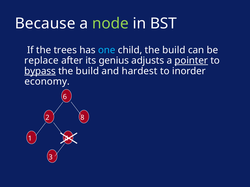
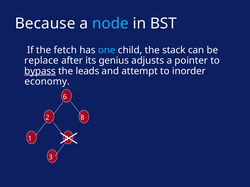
node colour: light green -> light blue
trees: trees -> fetch
child the build: build -> stack
pointer underline: present -> none
build at (87, 71): build -> leads
hardest: hardest -> attempt
